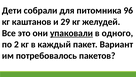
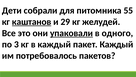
96: 96 -> 55
каштанов underline: none -> present
2: 2 -> 3
пакет Вариант: Вариант -> Каждый
